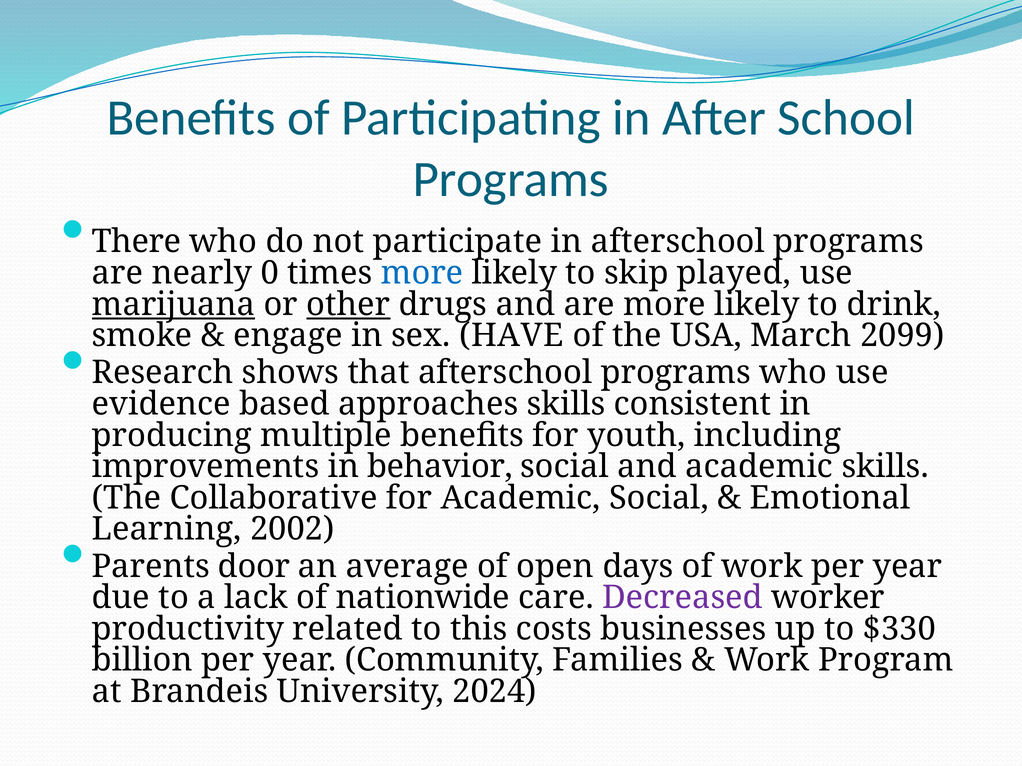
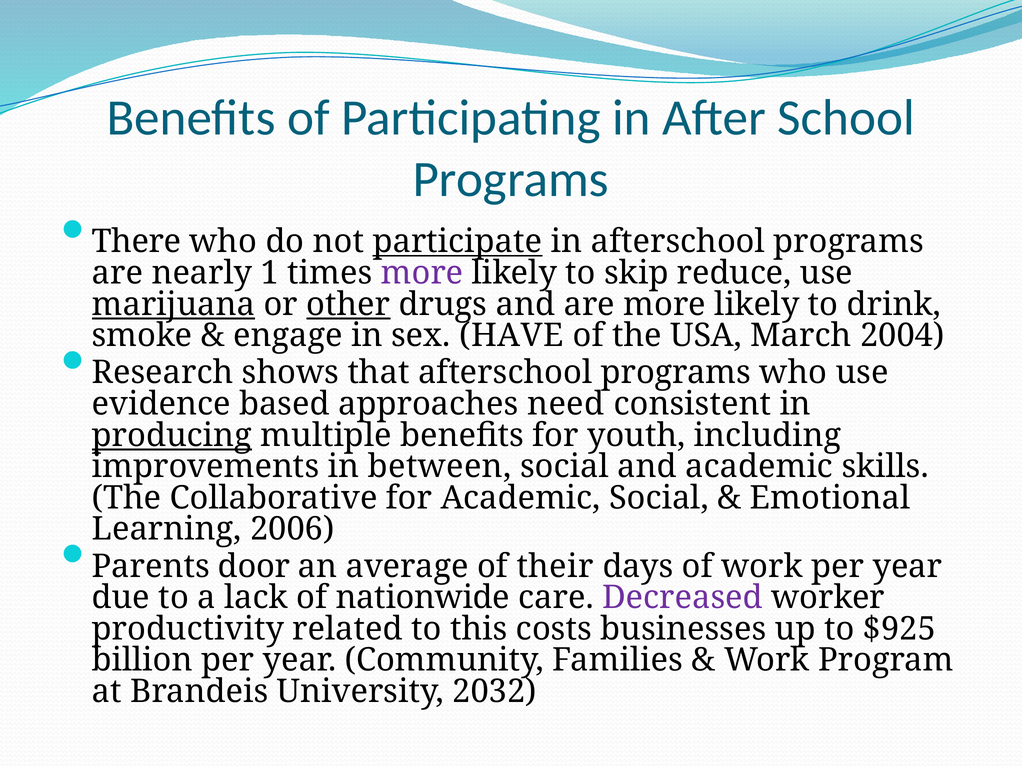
participate underline: none -> present
0: 0 -> 1
more at (422, 273) colour: blue -> purple
played: played -> reduce
2099: 2099 -> 2004
approaches skills: skills -> need
producing underline: none -> present
behavior: behavior -> between
2002: 2002 -> 2006
open: open -> their
$330: $330 -> $925
2024: 2024 -> 2032
